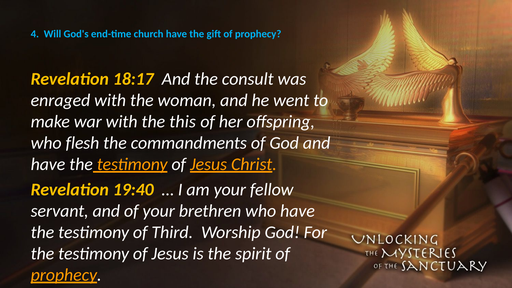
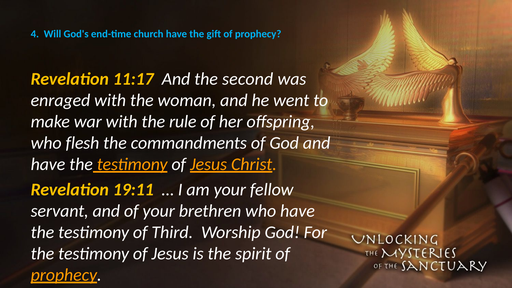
18:17: 18:17 -> 11:17
consult: consult -> second
this: this -> rule
19:40: 19:40 -> 19:11
